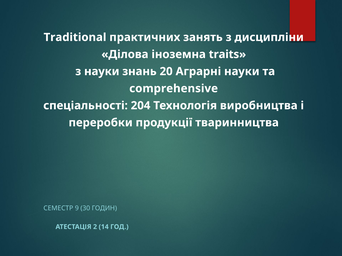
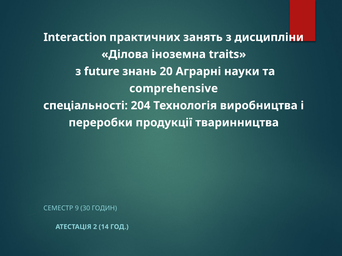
Traditional: Traditional -> Interaction
з науки: науки -> future
